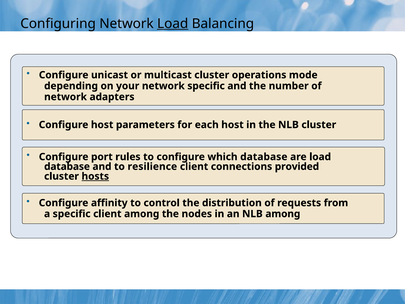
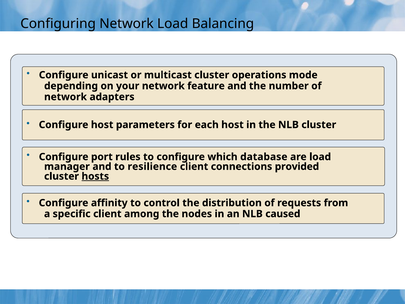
Load at (173, 24) underline: present -> none
network specific: specific -> feature
database at (67, 166): database -> manager
NLB among: among -> caused
